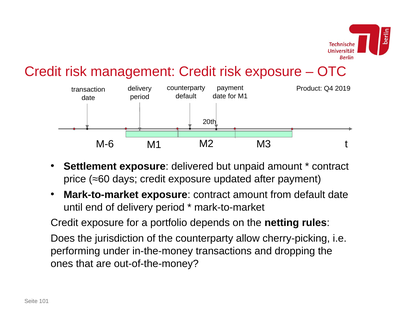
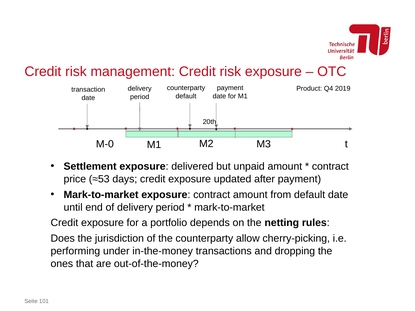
M-6: M-6 -> M-0
≈60: ≈60 -> ≈53
